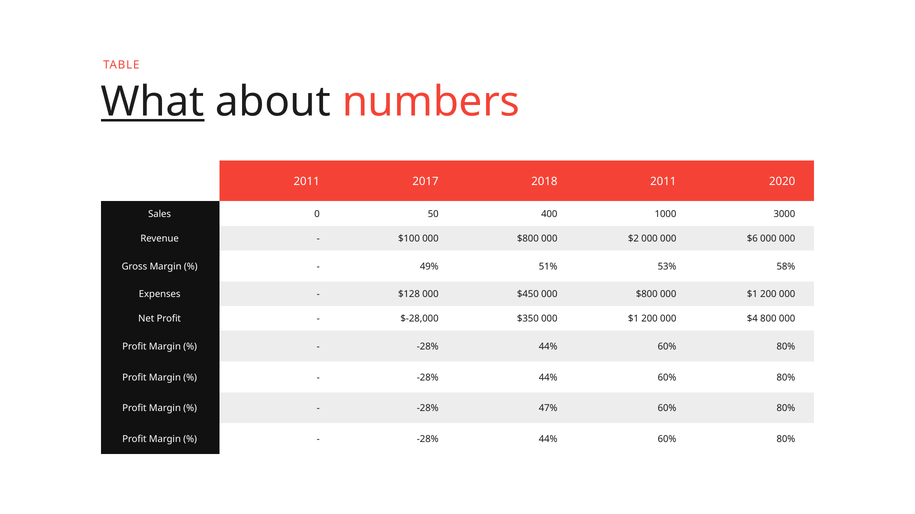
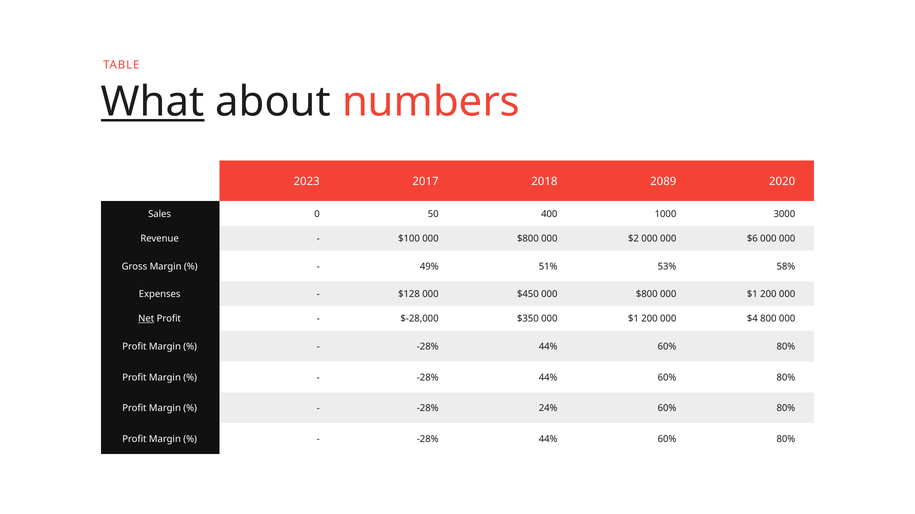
2011 at (307, 182): 2011 -> 2023
2018 2011: 2011 -> 2089
Net underline: none -> present
47%: 47% -> 24%
